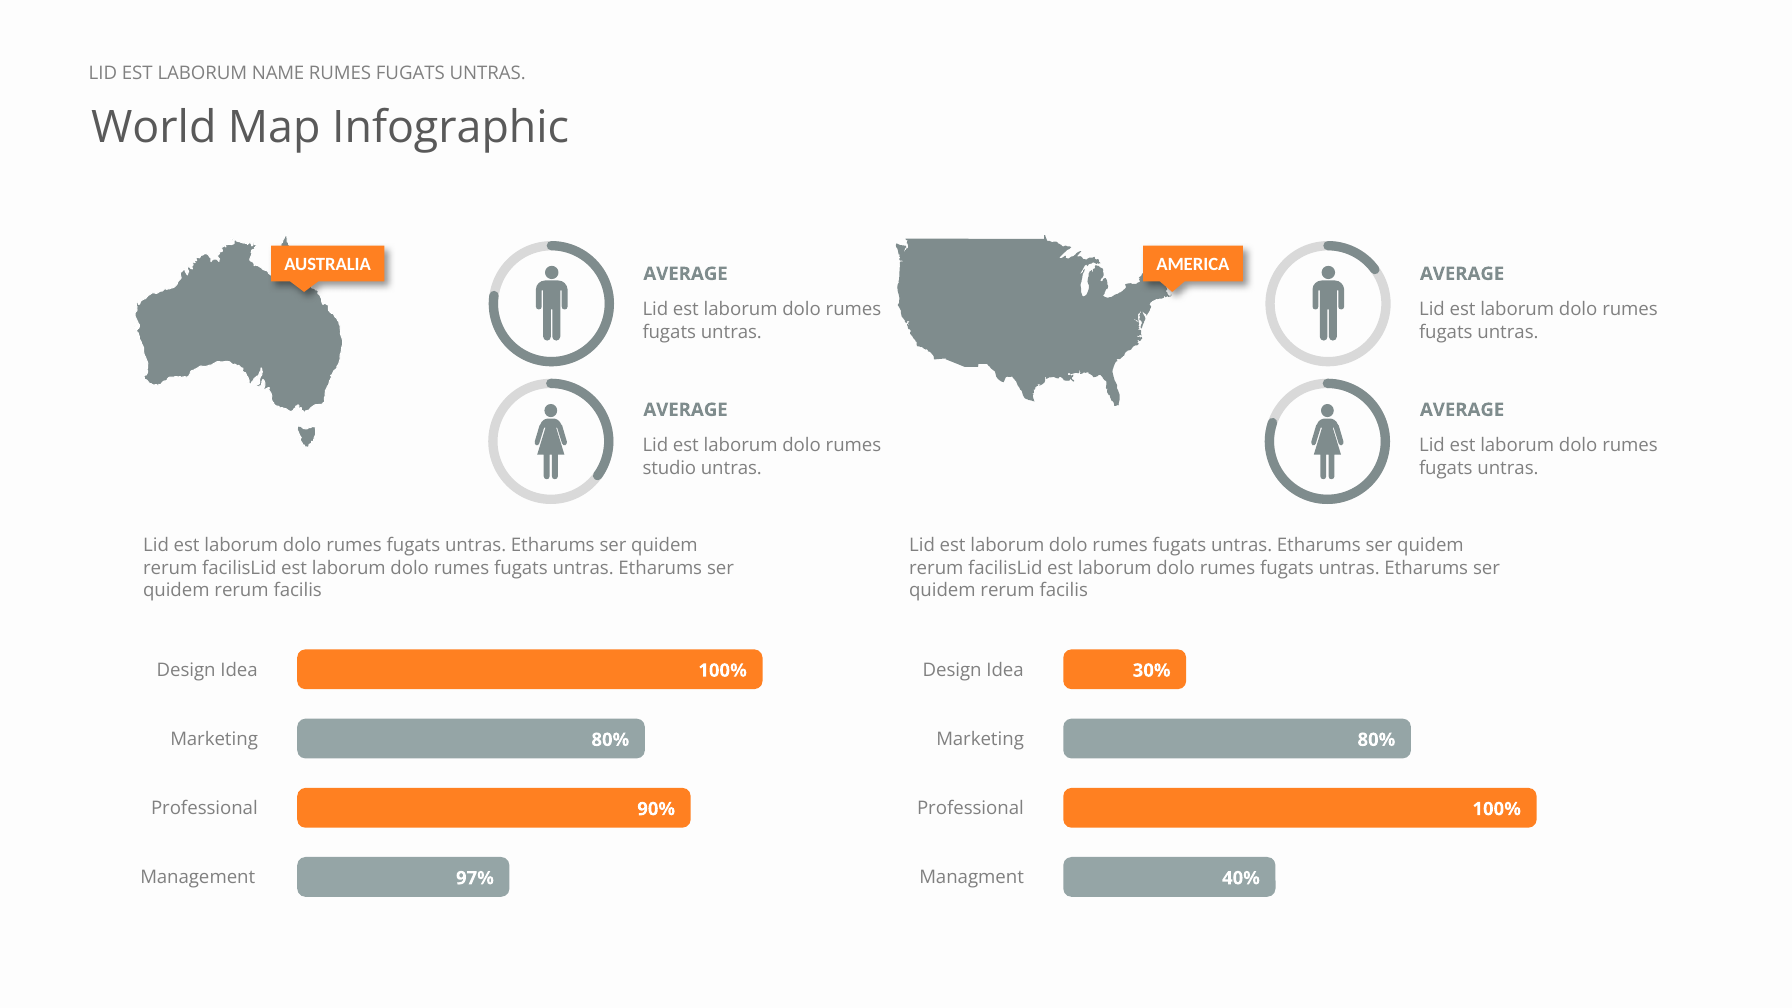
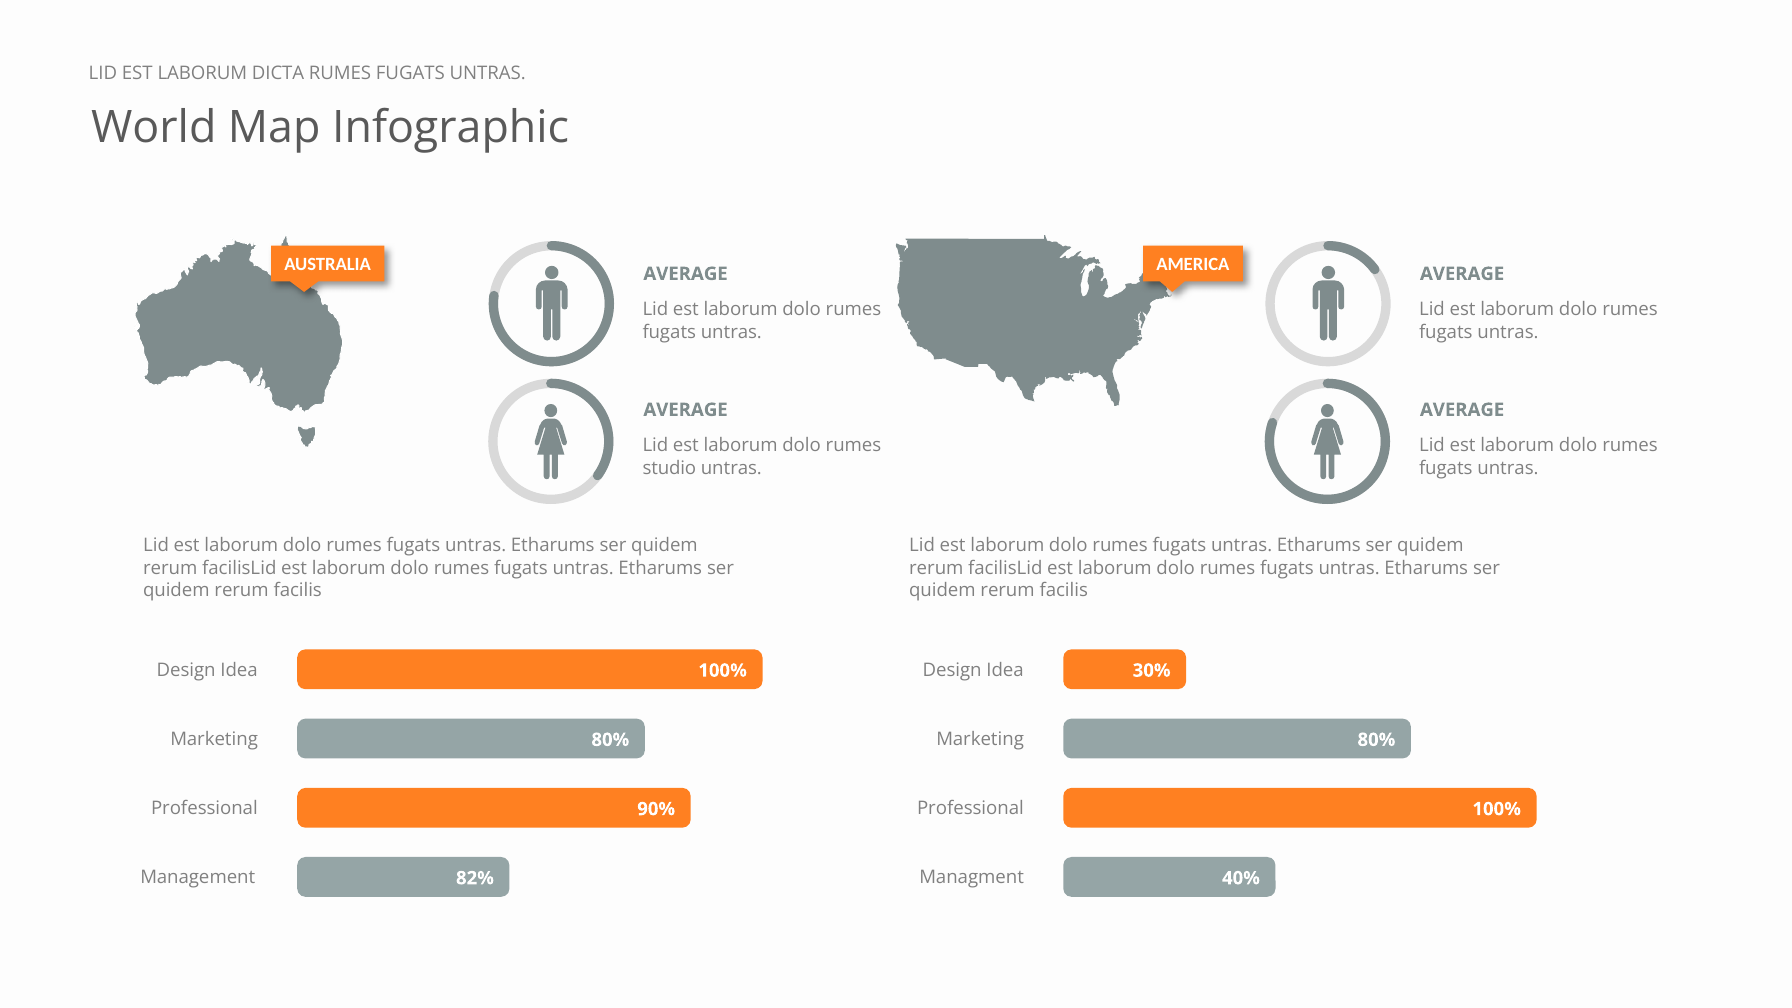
NAME: NAME -> DICTA
97%: 97% -> 82%
